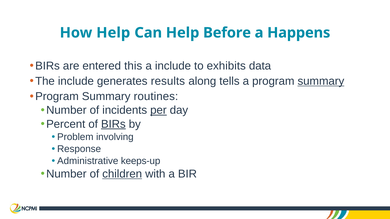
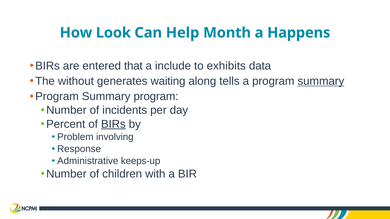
How Help: Help -> Look
Before: Before -> Month
this: this -> that
The include: include -> without
results: results -> waiting
routines at (156, 97): routines -> program
per underline: present -> none
children underline: present -> none
